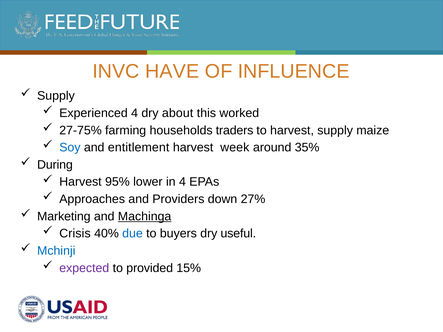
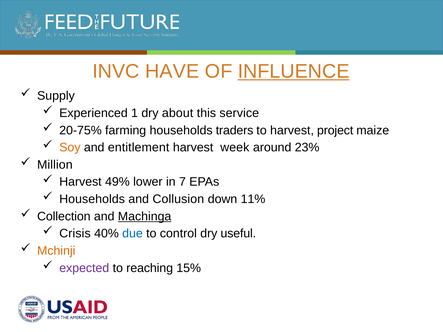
INFLUENCE underline: none -> present
Experienced 4: 4 -> 1
worked: worked -> service
27-75%: 27-75% -> 20-75%
harvest supply: supply -> project
Soy colour: blue -> orange
35%: 35% -> 23%
During: During -> Million
95%: 95% -> 49%
in 4: 4 -> 7
Approaches at (92, 199): Approaches -> Households
Providers: Providers -> Collusion
27%: 27% -> 11%
Marketing: Marketing -> Collection
buyers: buyers -> control
Mchinji colour: blue -> orange
provided: provided -> reaching
